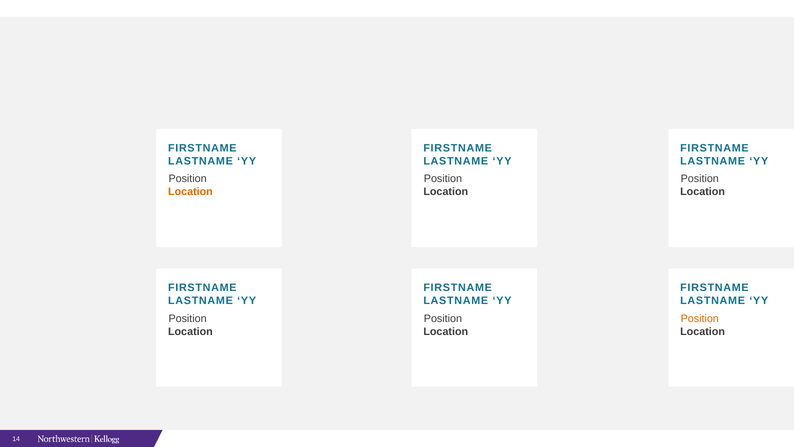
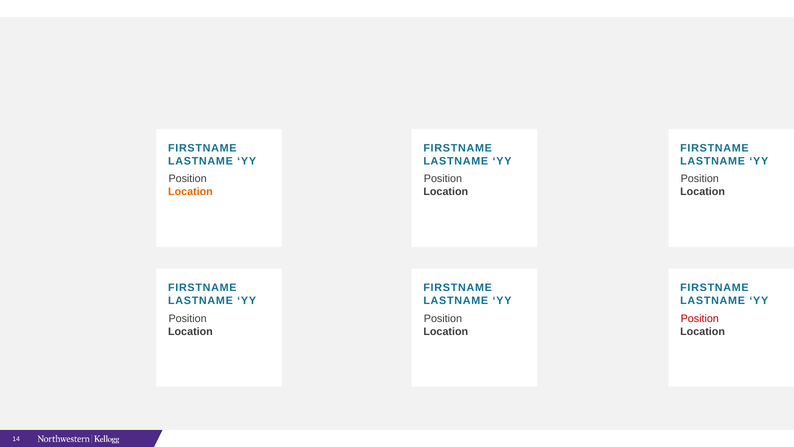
Position at (700, 318) colour: orange -> red
